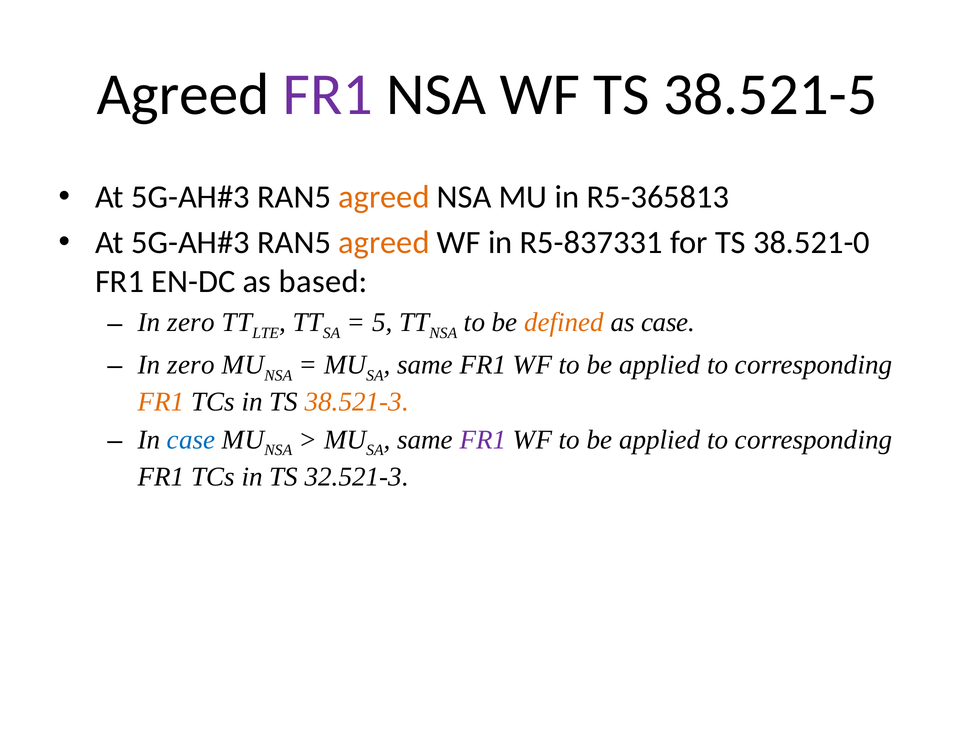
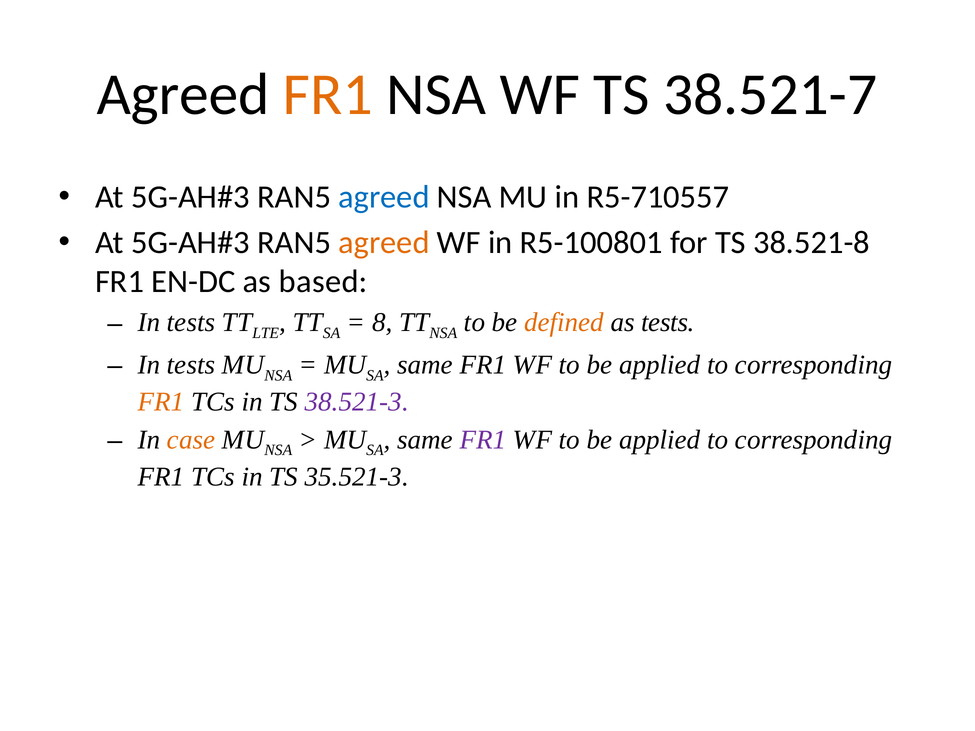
FR1 at (328, 94) colour: purple -> orange
38.521-5: 38.521-5 -> 38.521-7
agreed at (384, 197) colour: orange -> blue
R5-365813: R5-365813 -> R5-710557
R5-837331: R5-837331 -> R5-100801
38.521-0: 38.521-0 -> 38.521-8
zero at (191, 323): zero -> tests
5: 5 -> 8
as case: case -> tests
zero at (191, 365): zero -> tests
38.521-3 colour: orange -> purple
case at (191, 440) colour: blue -> orange
32.521-3: 32.521-3 -> 35.521-3
